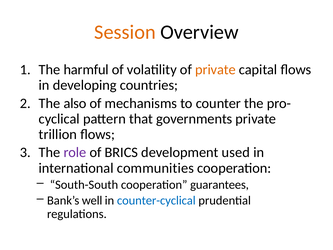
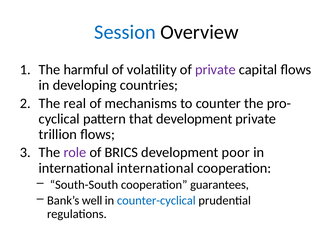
Session colour: orange -> blue
private at (215, 70) colour: orange -> purple
also: also -> real
that governments: governments -> development
used: used -> poor
international communities: communities -> international
